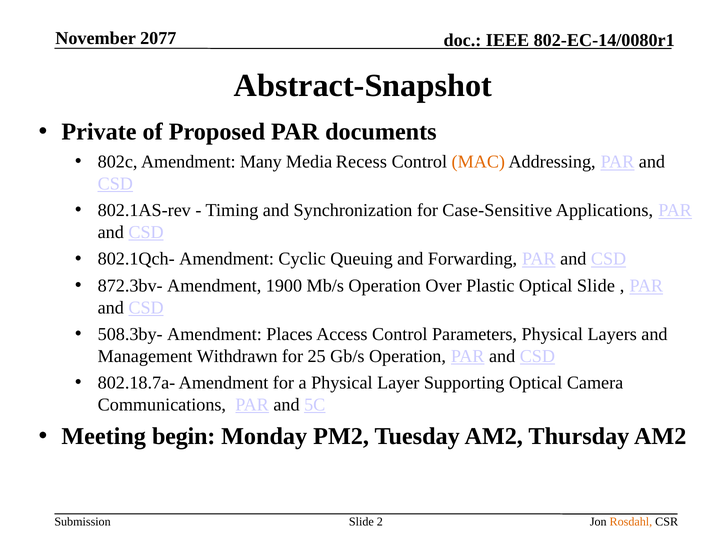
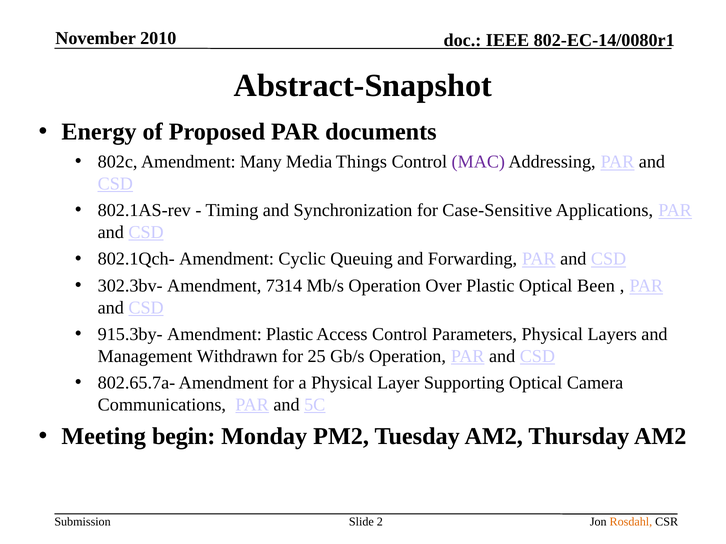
2077: 2077 -> 2010
Private: Private -> Energy
Recess: Recess -> Things
MAC colour: orange -> purple
872.3bv-: 872.3bv- -> 302.3bv-
1900: 1900 -> 7314
Optical Slide: Slide -> Been
508.3by-: 508.3by- -> 915.3by-
Amendment Places: Places -> Plastic
802.18.7a-: 802.18.7a- -> 802.65.7a-
